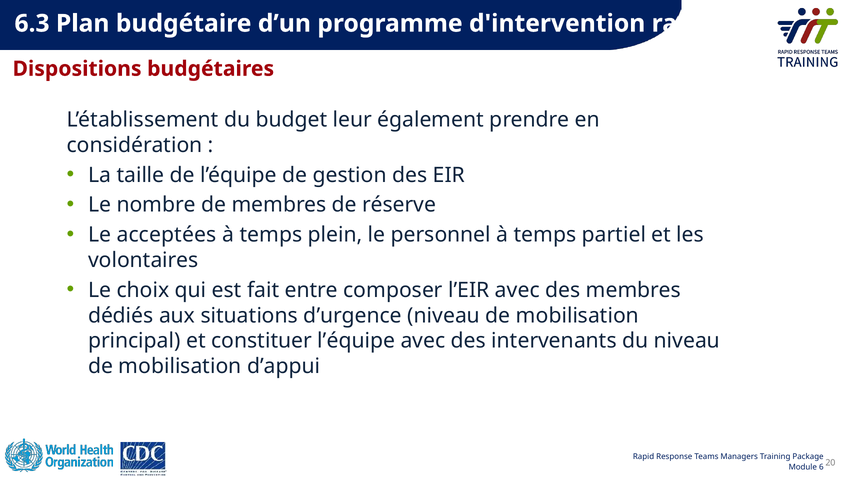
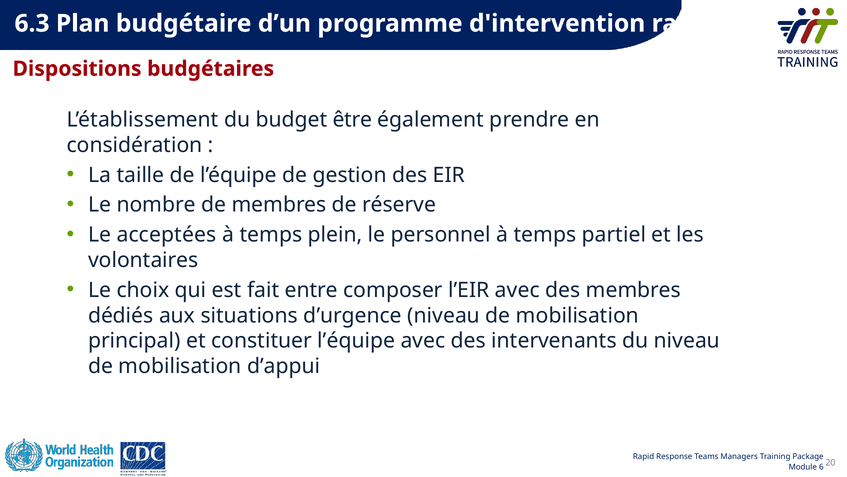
leur: leur -> être
